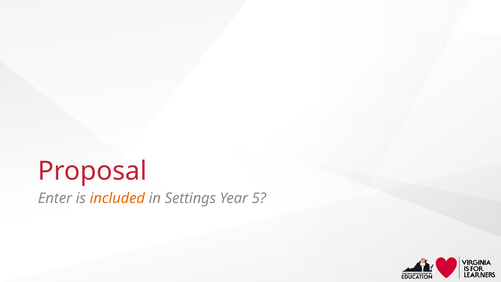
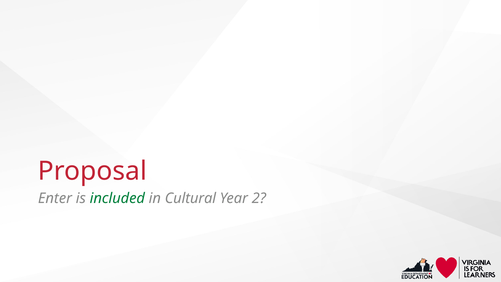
included colour: orange -> green
Settings: Settings -> Cultural
5: 5 -> 2
